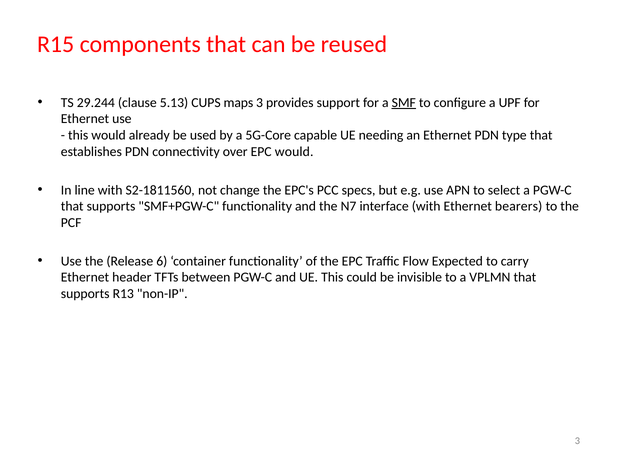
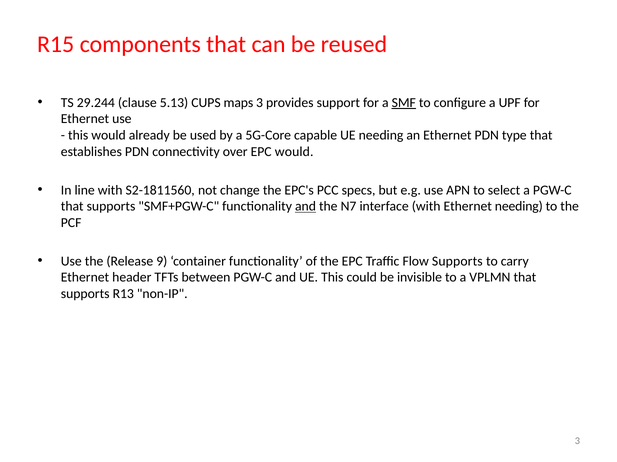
and at (306, 207) underline: none -> present
Ethernet bearers: bearers -> needing
6: 6 -> 9
Flow Expected: Expected -> Supports
